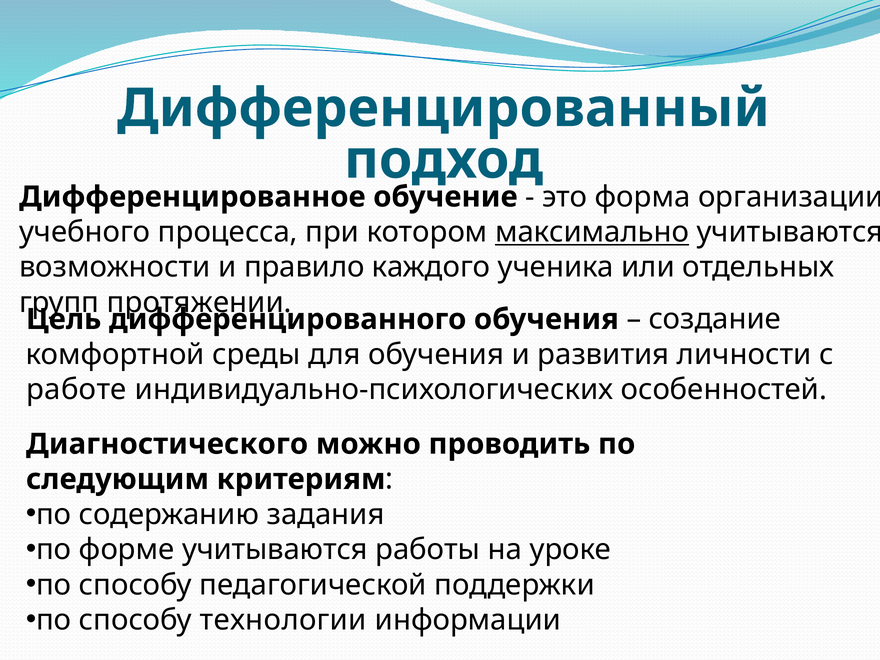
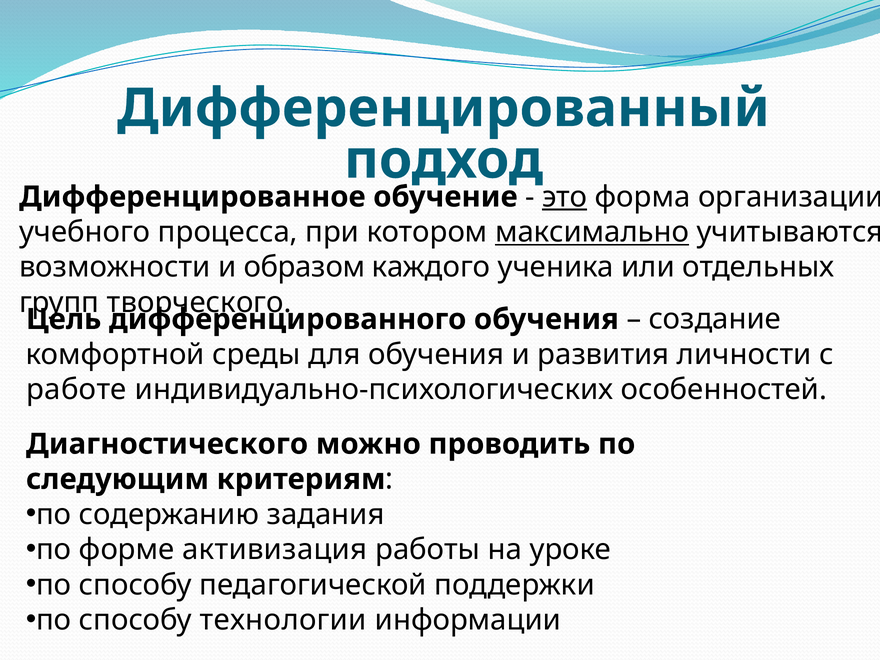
это underline: none -> present
правило: правило -> образом
протяжении: протяжении -> творческого
форме учитываются: учитываются -> активизация
